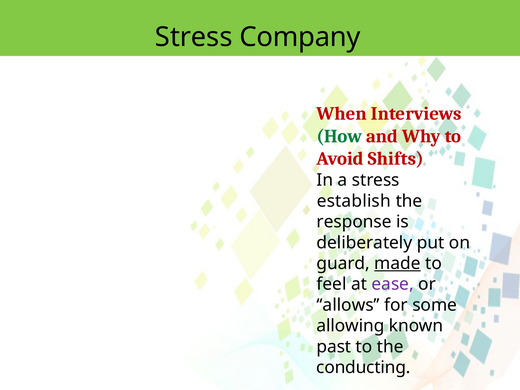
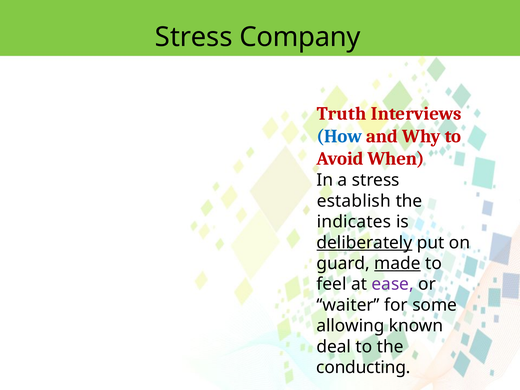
When: When -> Truth
How colour: green -> blue
Shifts: Shifts -> When
response: response -> indicates
deliberately underline: none -> present
allows: allows -> waiter
past: past -> deal
